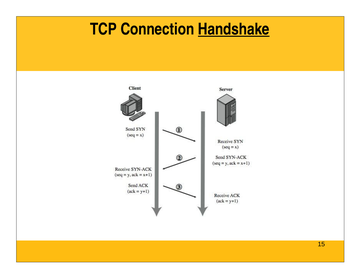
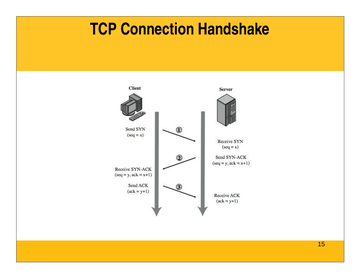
Handshake underline: present -> none
